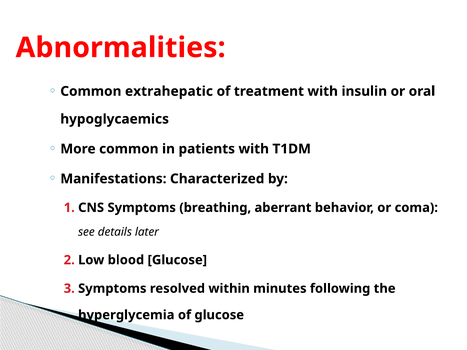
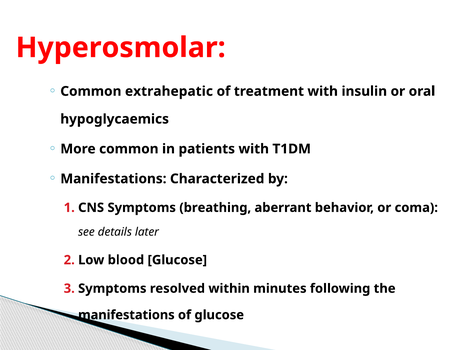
Abnormalities: Abnormalities -> Hyperosmolar
hyperglycemia at (126, 315): hyperglycemia -> manifestations
